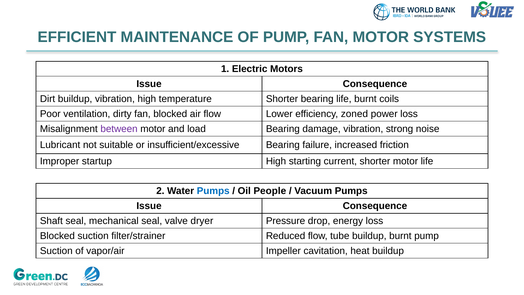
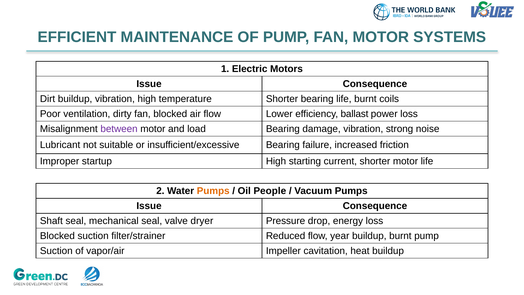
zoned: zoned -> ballast
Pumps at (213, 191) colour: blue -> orange
tube: tube -> year
